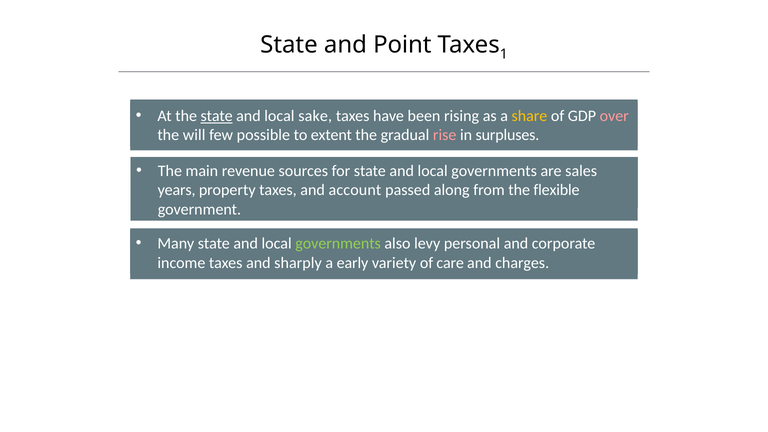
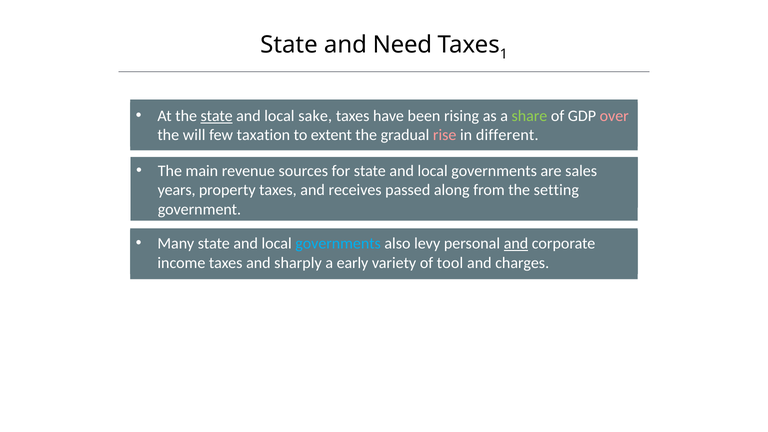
Point: Point -> Need
share colour: yellow -> light green
possible: possible -> taxation
surpluses: surpluses -> different
account: account -> receives
flexible: flexible -> setting
governments at (338, 244) colour: light green -> light blue
and at (516, 244) underline: none -> present
care: care -> tool
